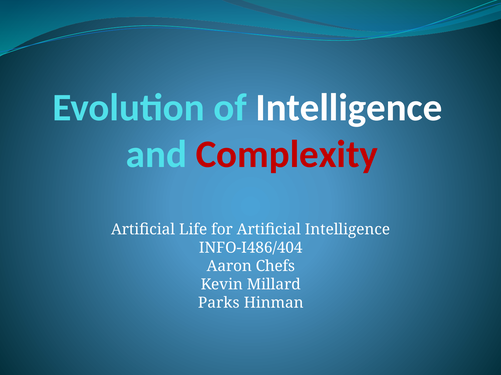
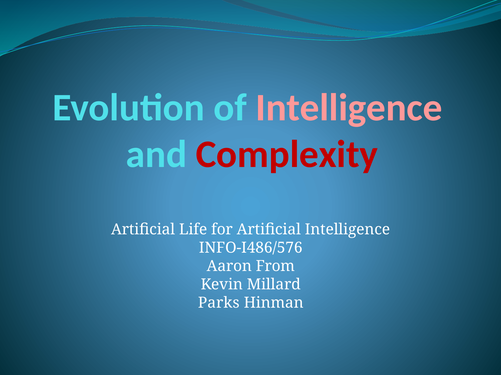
Intelligence at (349, 108) colour: white -> pink
INFO-I486/404: INFO-I486/404 -> INFO-I486/576
Chefs: Chefs -> From
